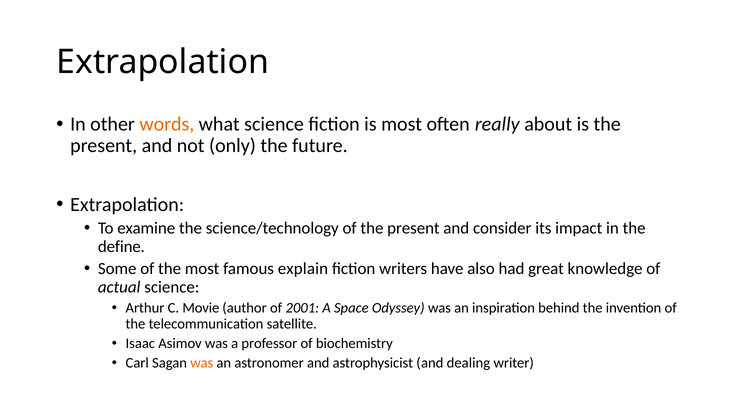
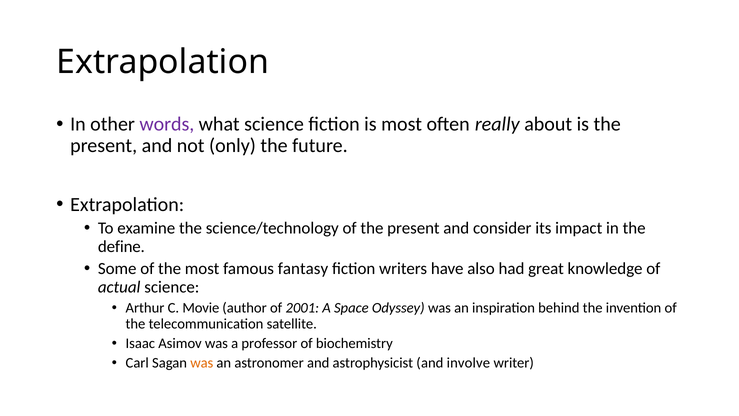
words colour: orange -> purple
explain: explain -> fantasy
dealing: dealing -> involve
